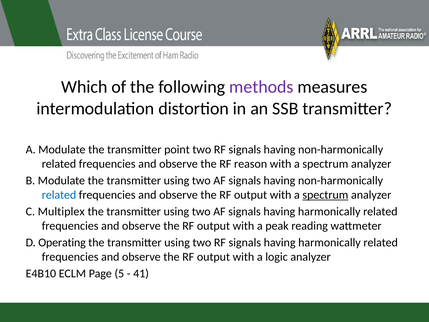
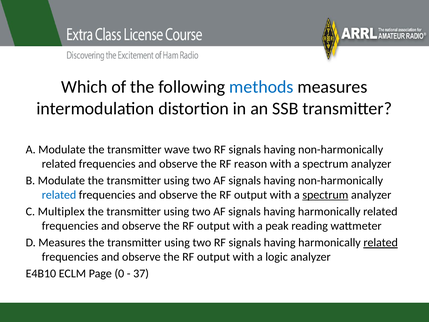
methods colour: purple -> blue
point: point -> wave
D Operating: Operating -> Measures
related at (381, 243) underline: none -> present
5: 5 -> 0
41: 41 -> 37
